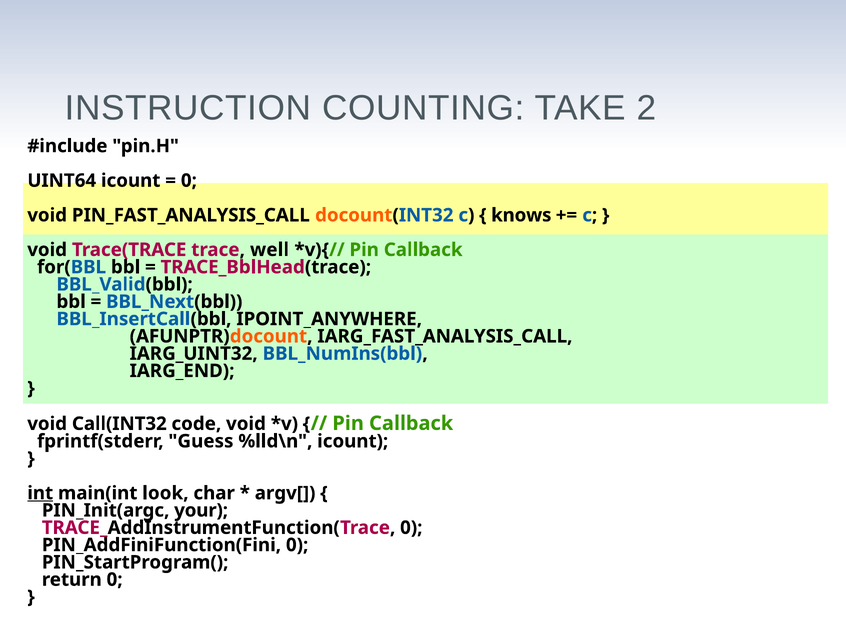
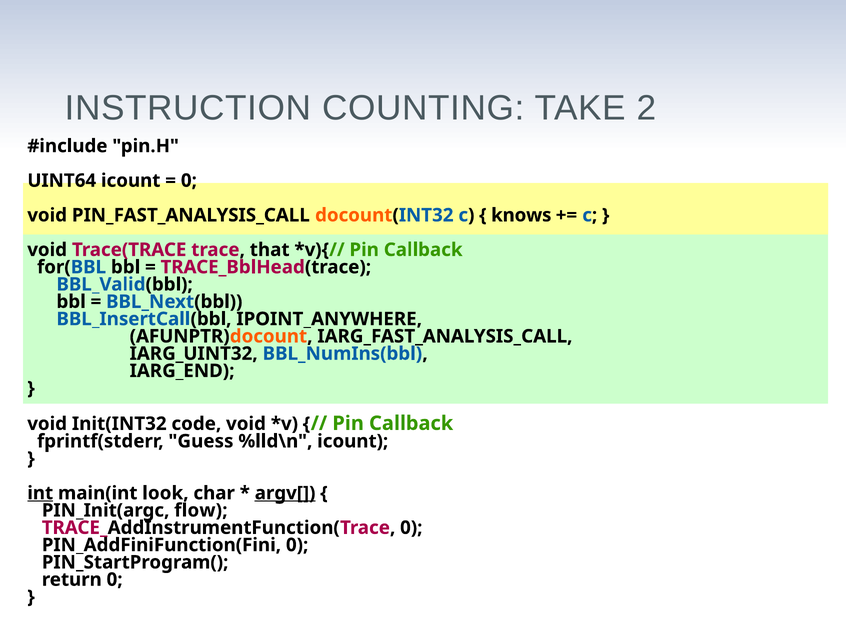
well: well -> that
Call(INT32: Call(INT32 -> Init(INT32
argv[ underline: none -> present
your: your -> flow
